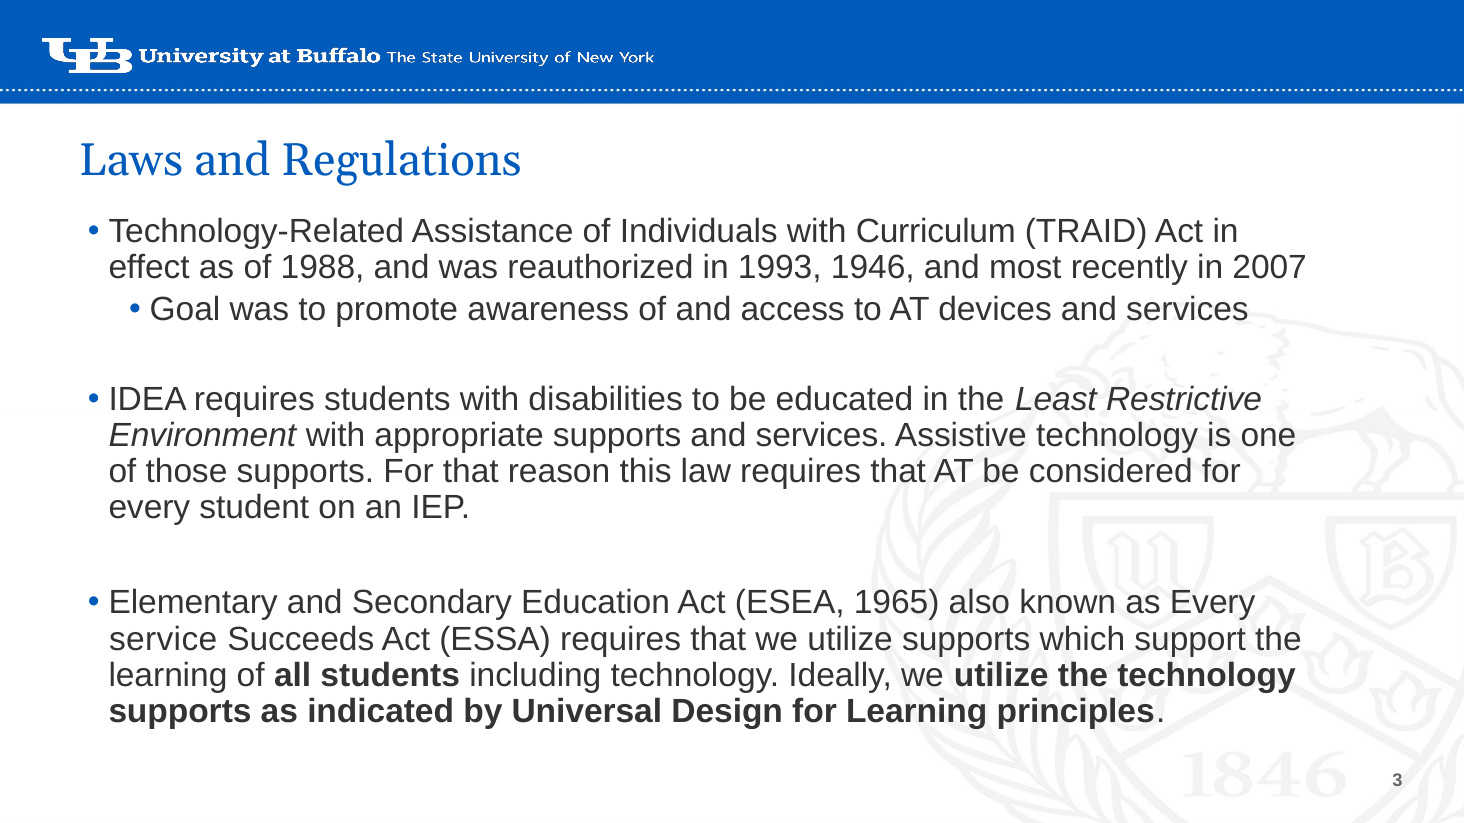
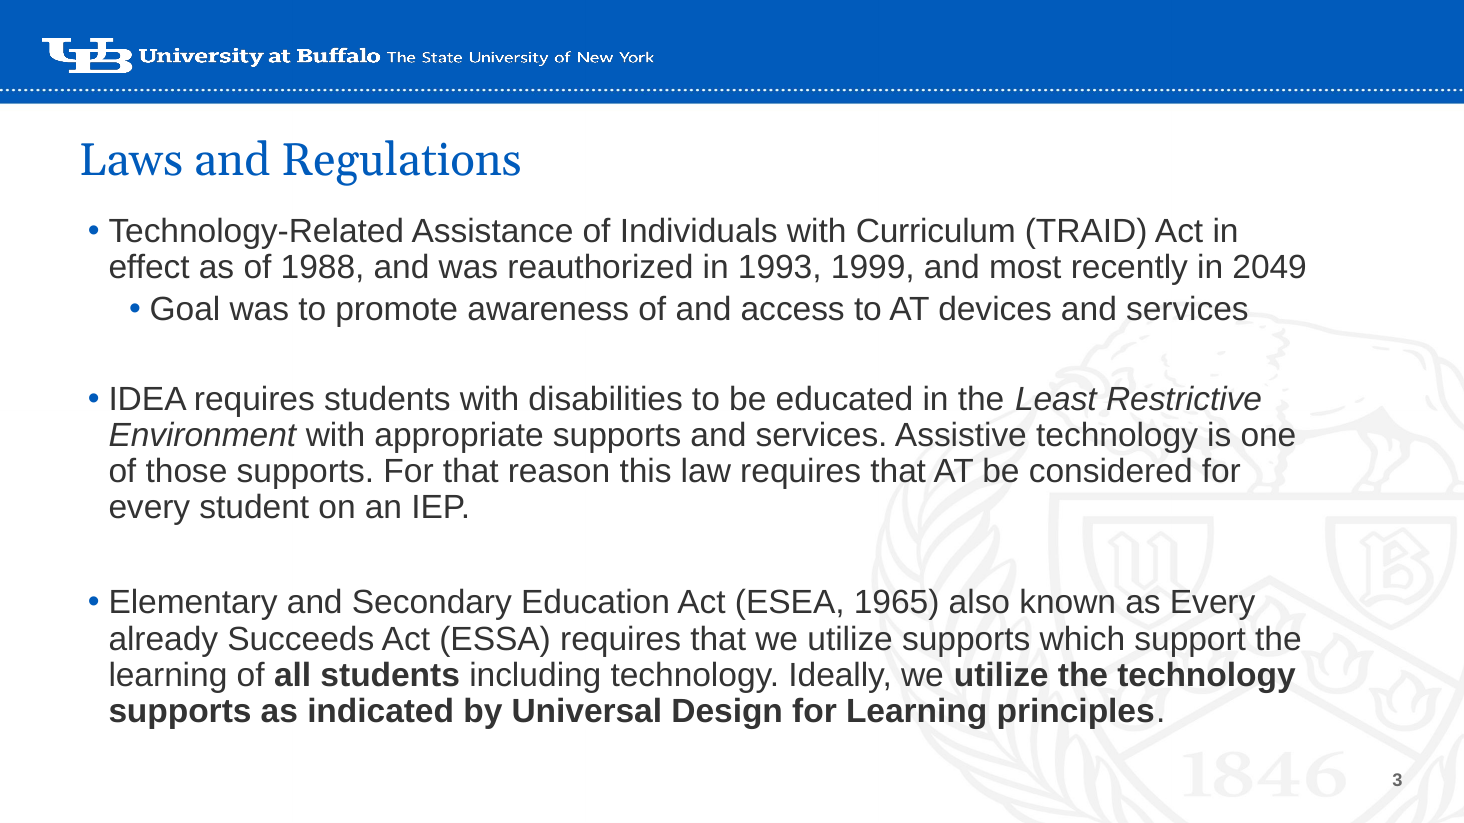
1946: 1946 -> 1999
2007: 2007 -> 2049
service: service -> already
